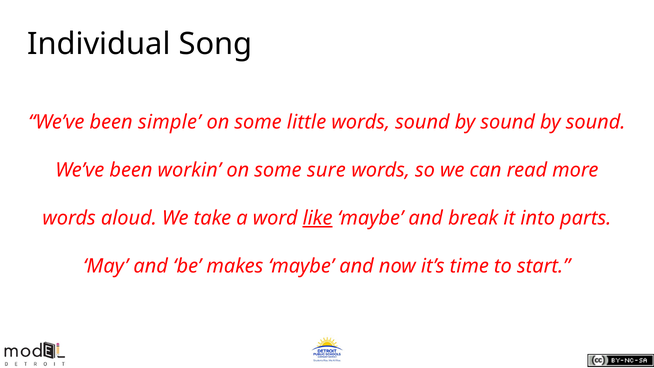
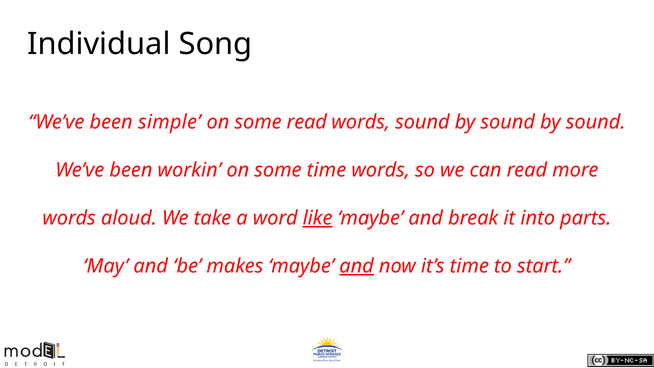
some little: little -> read
some sure: sure -> time
and at (357, 266) underline: none -> present
